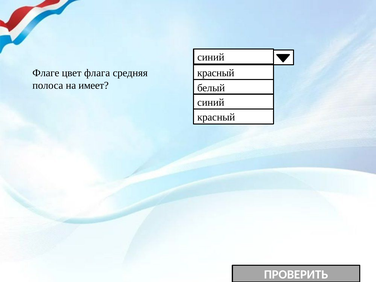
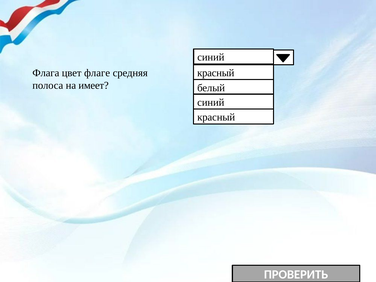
Флаге: Флаге -> Флага
флага: флага -> флаге
